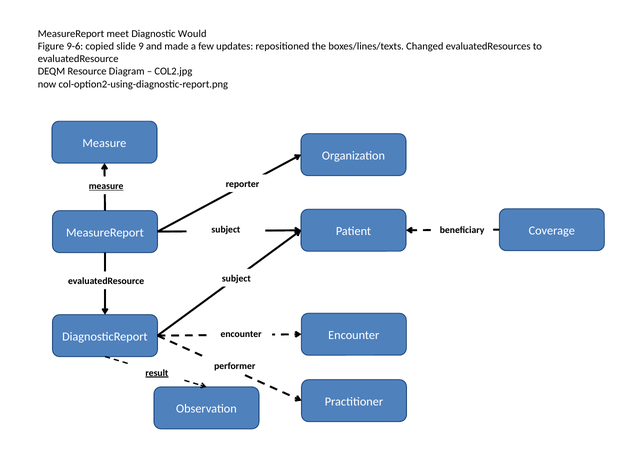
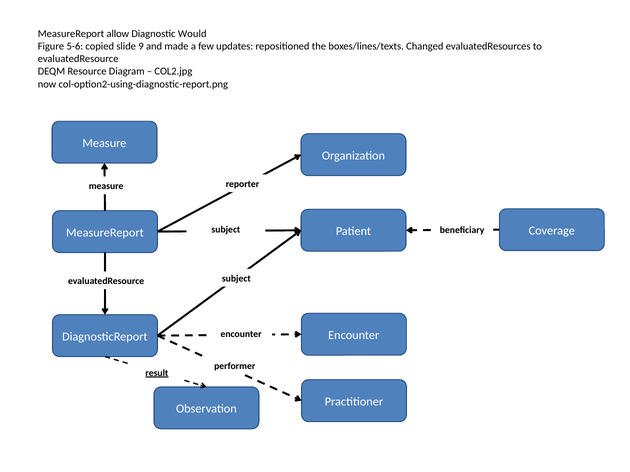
meet: meet -> allow
9-6: 9-6 -> 5-6
measure at (106, 186) underline: present -> none
